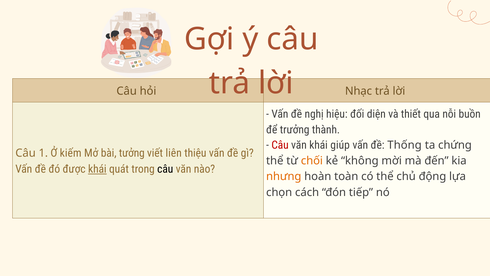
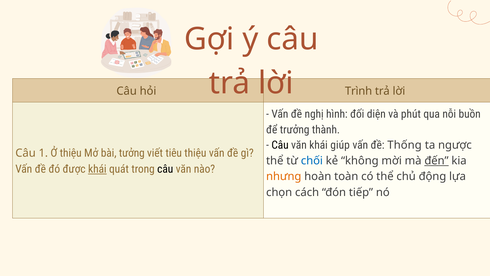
Nhạc: Nhạc -> Trình
hiệu: hiệu -> hình
thiết: thiết -> phút
Câu at (280, 145) colour: red -> black
chứng: chứng -> ngược
Ở kiếm: kiếm -> thiệu
liên: liên -> tiêu
chối colour: orange -> blue
đến underline: none -> present
